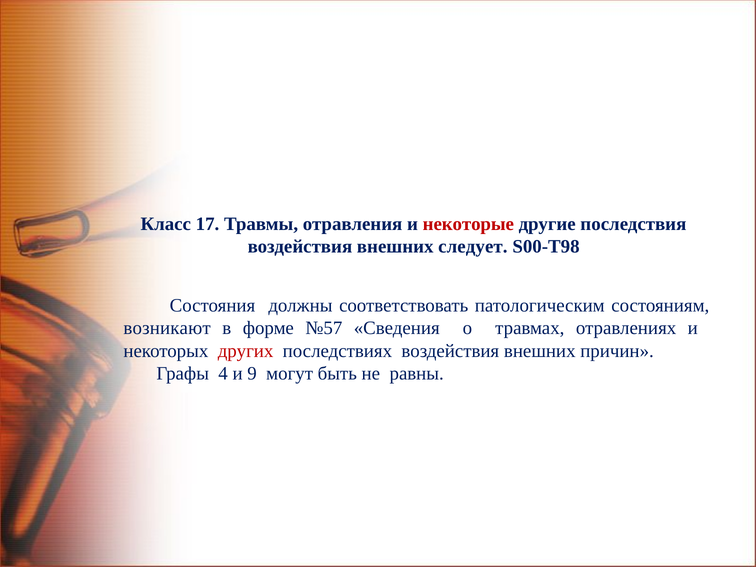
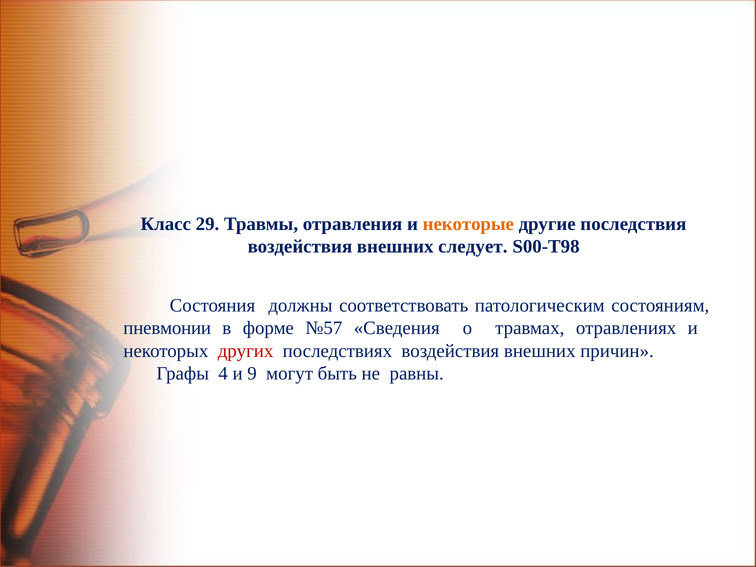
17: 17 -> 29
некоторые colour: red -> orange
возникают: возникают -> пневмонии
